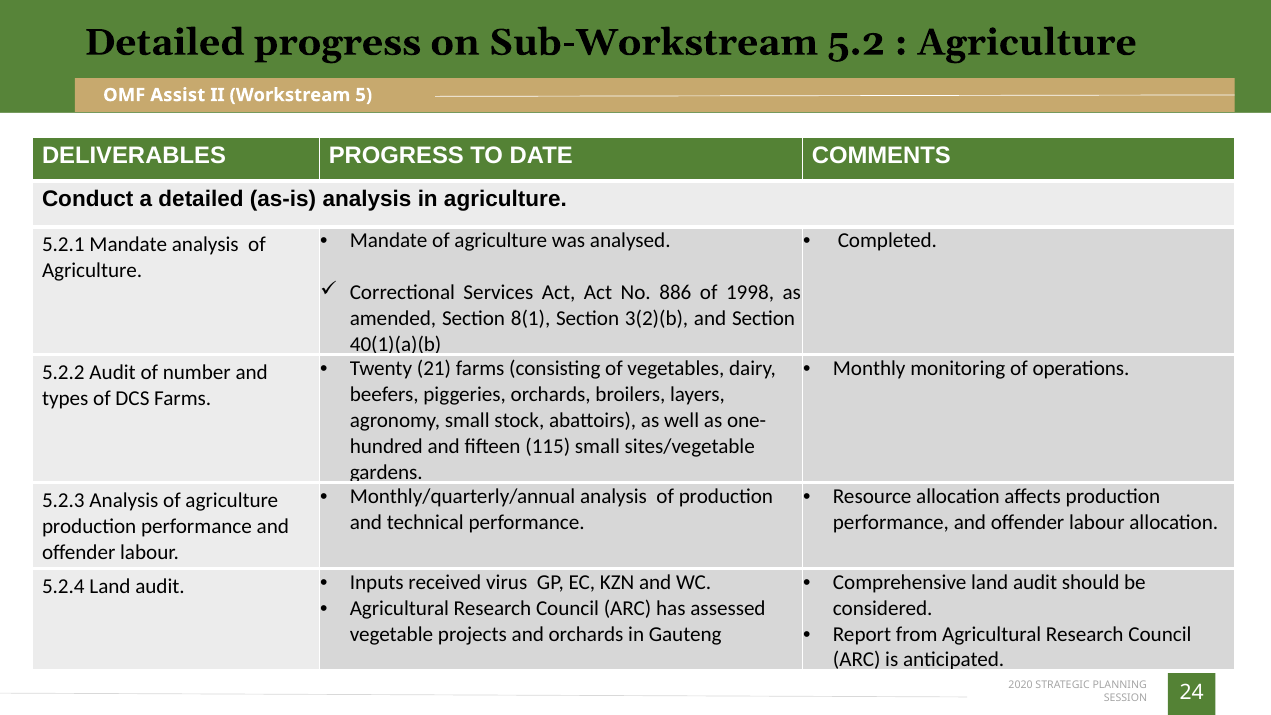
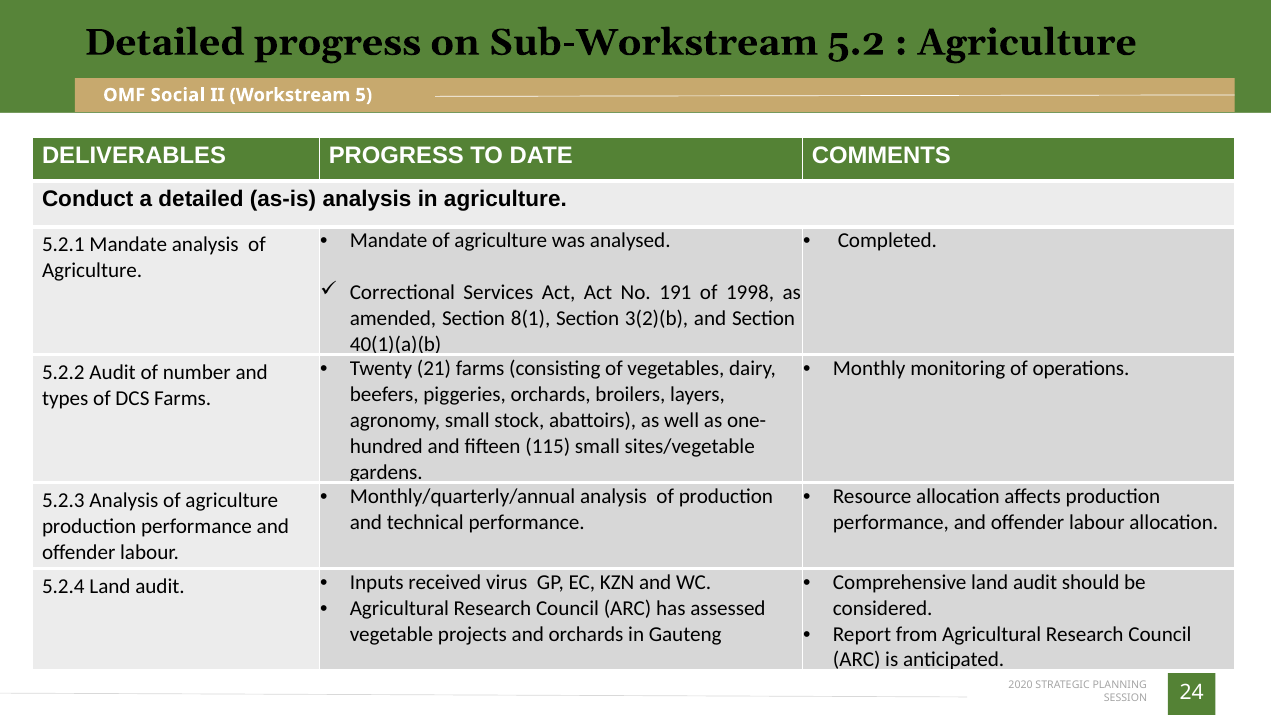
Assist: Assist -> Social
886: 886 -> 191
